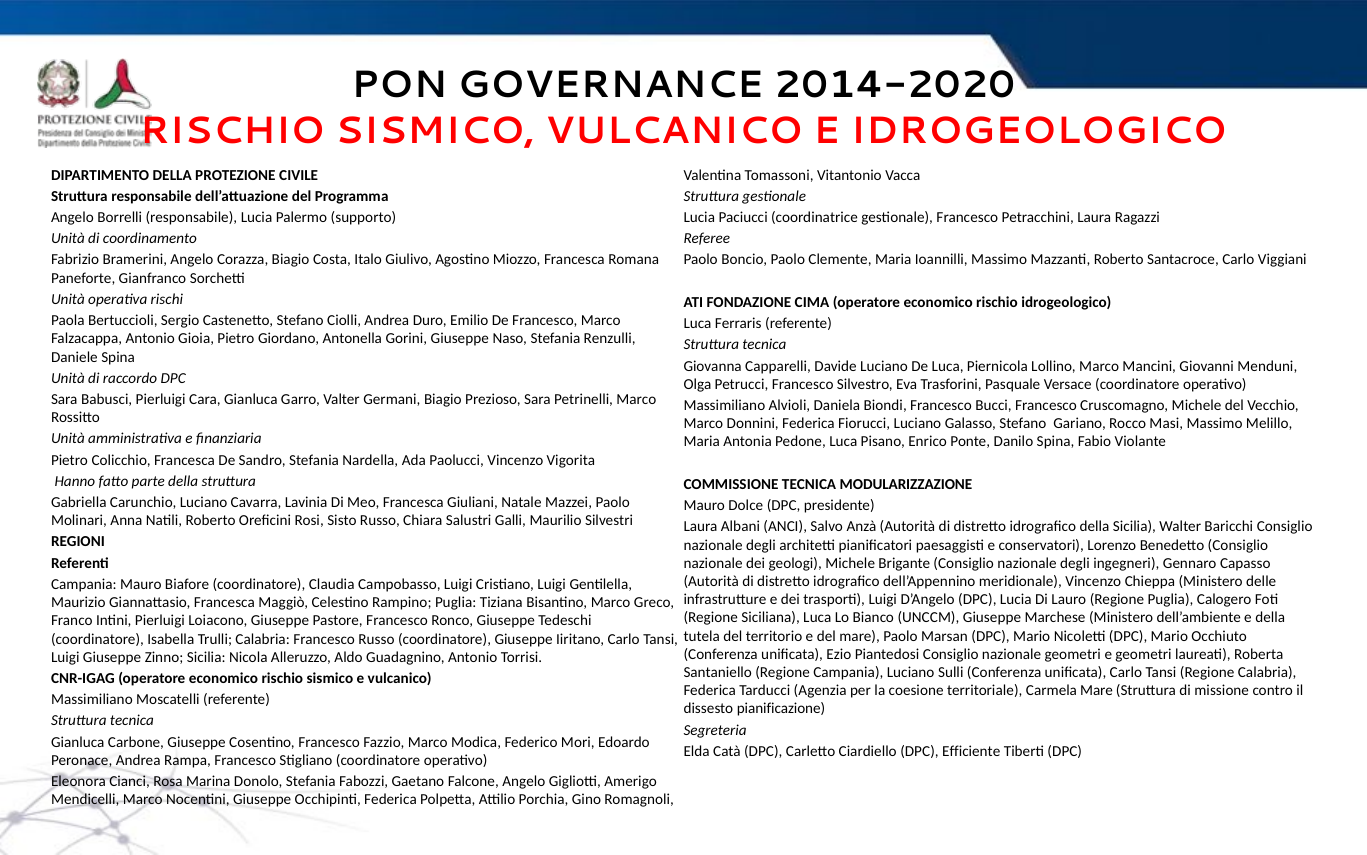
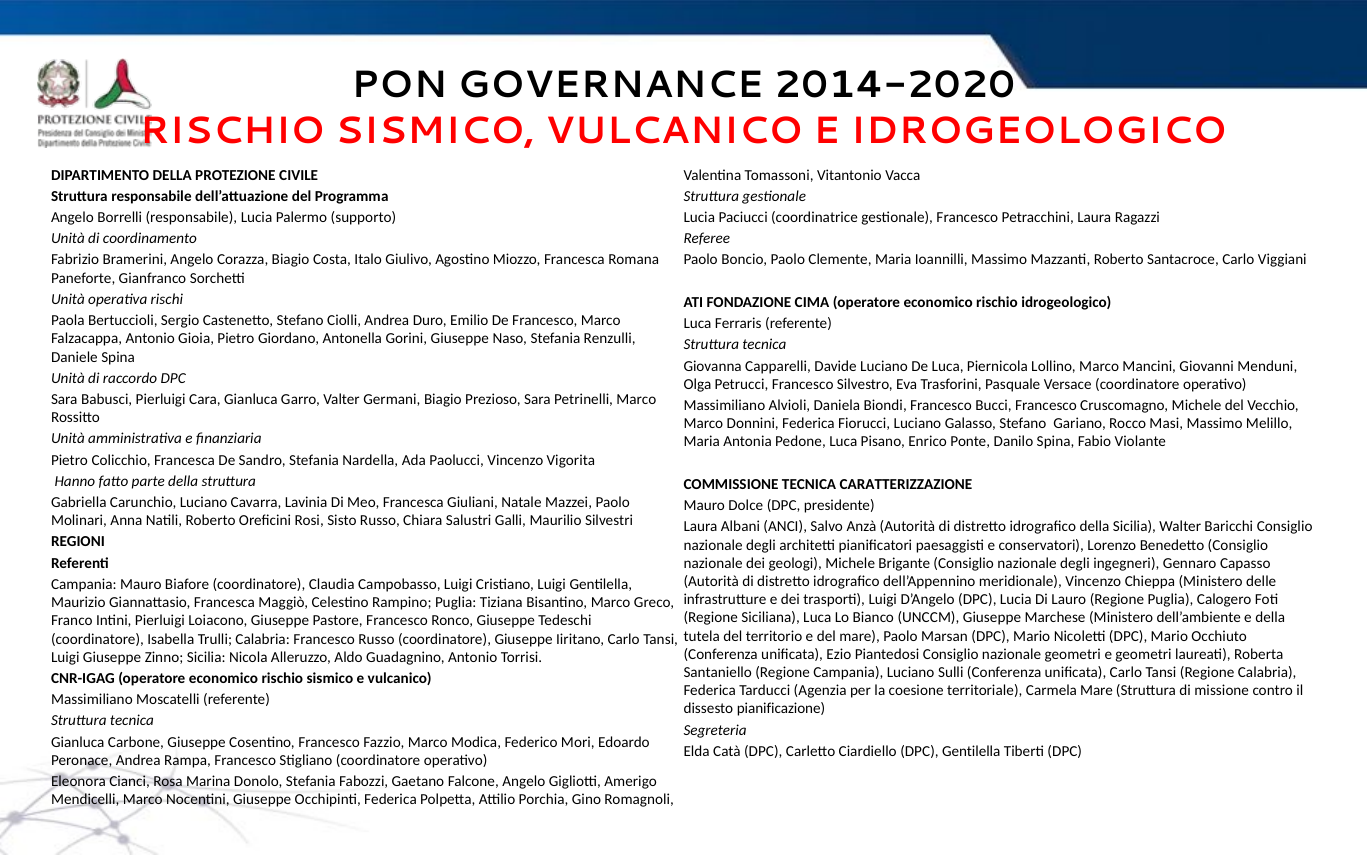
MODULARIZZAZIONE: MODULARIZZAZIONE -> CARATTERIZZAZIONE
DPC Efficiente: Efficiente -> Gentilella
